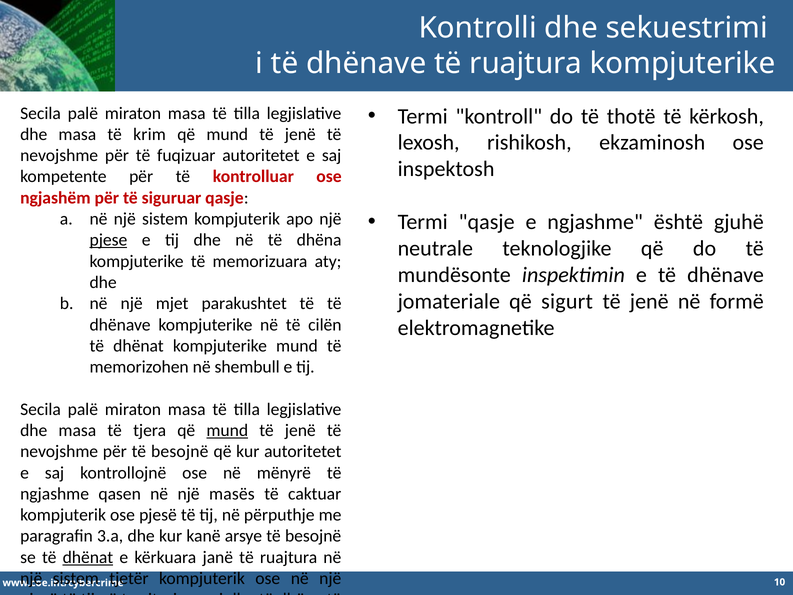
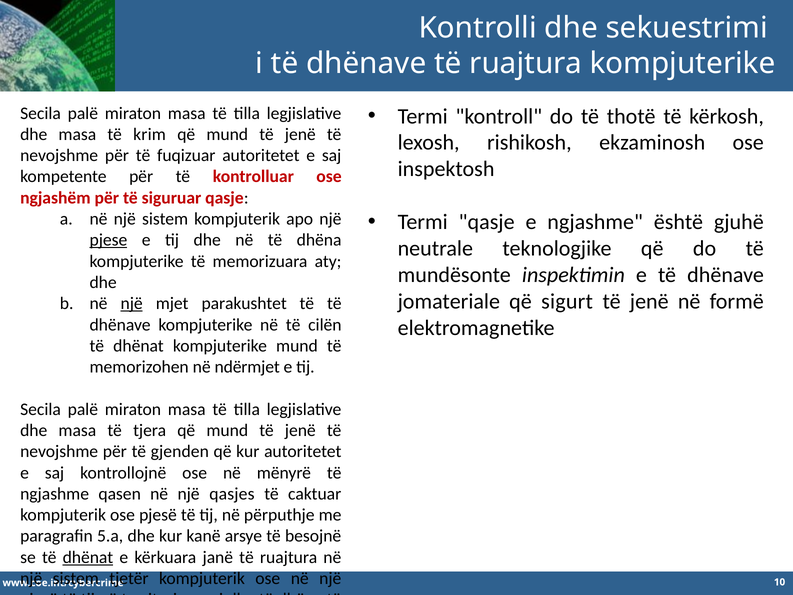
një at (132, 303) underline: none -> present
shembull: shembull -> ndërmjet
mund at (227, 430) underline: present -> none
për të besojnë: besojnë -> gjenden
masës: masës -> qasjes
3.a: 3.a -> 5.a
